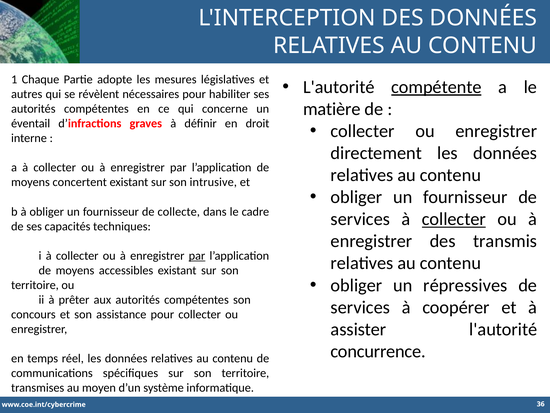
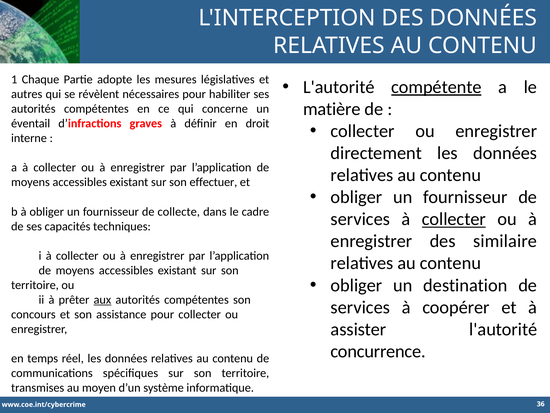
concertent at (80, 182): concertent -> accessibles
intrusive: intrusive -> effectuer
transmis: transmis -> similaire
par at (197, 255) underline: present -> none
répressives: répressives -> destination
aux underline: none -> present
